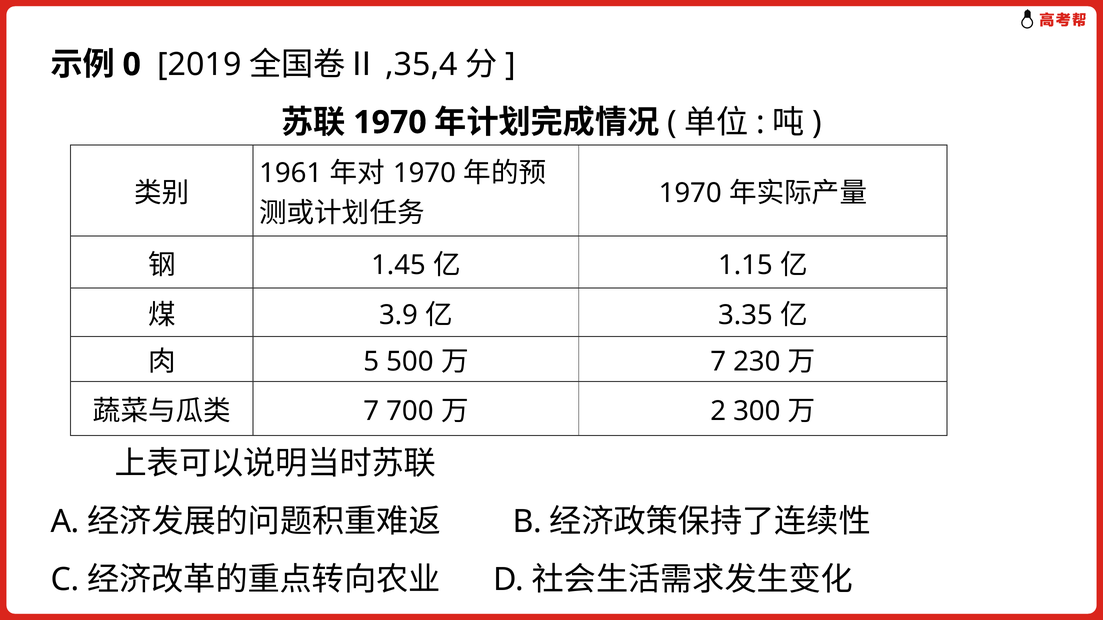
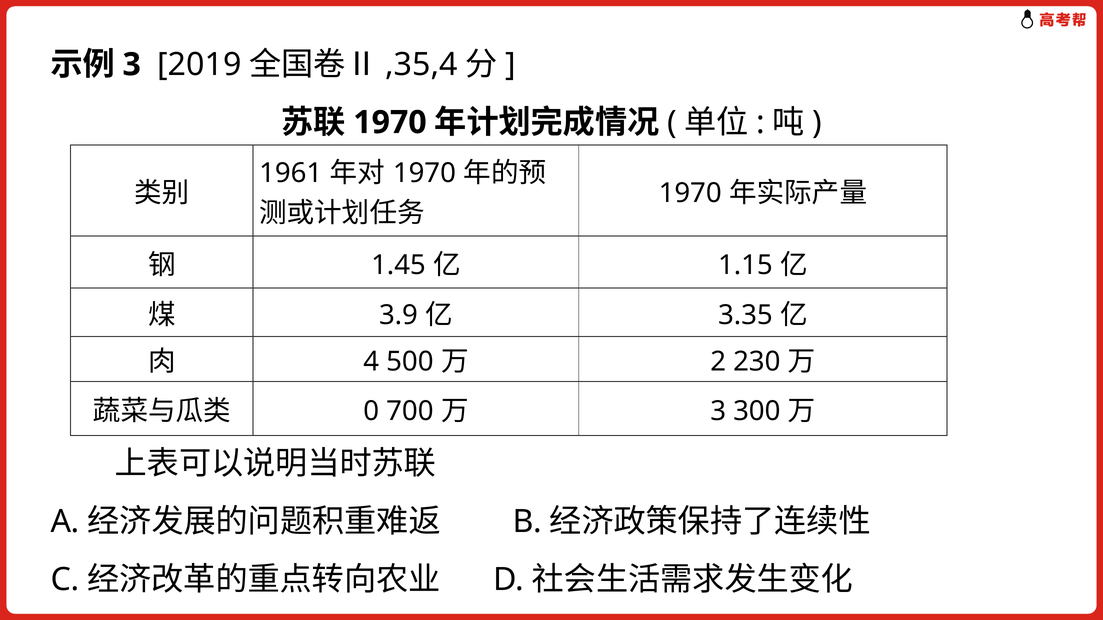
0 at (132, 65): 0 -> 3
5: 5 -> 4
7 at (718, 362): 7 -> 2
7 at (371, 412): 7 -> 0
2 at (718, 412): 2 -> 3
